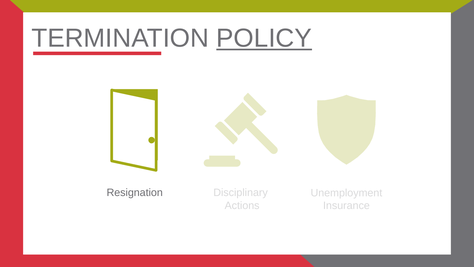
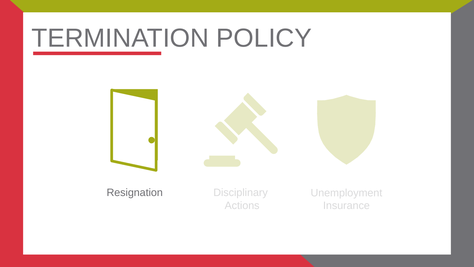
POLICY underline: present -> none
